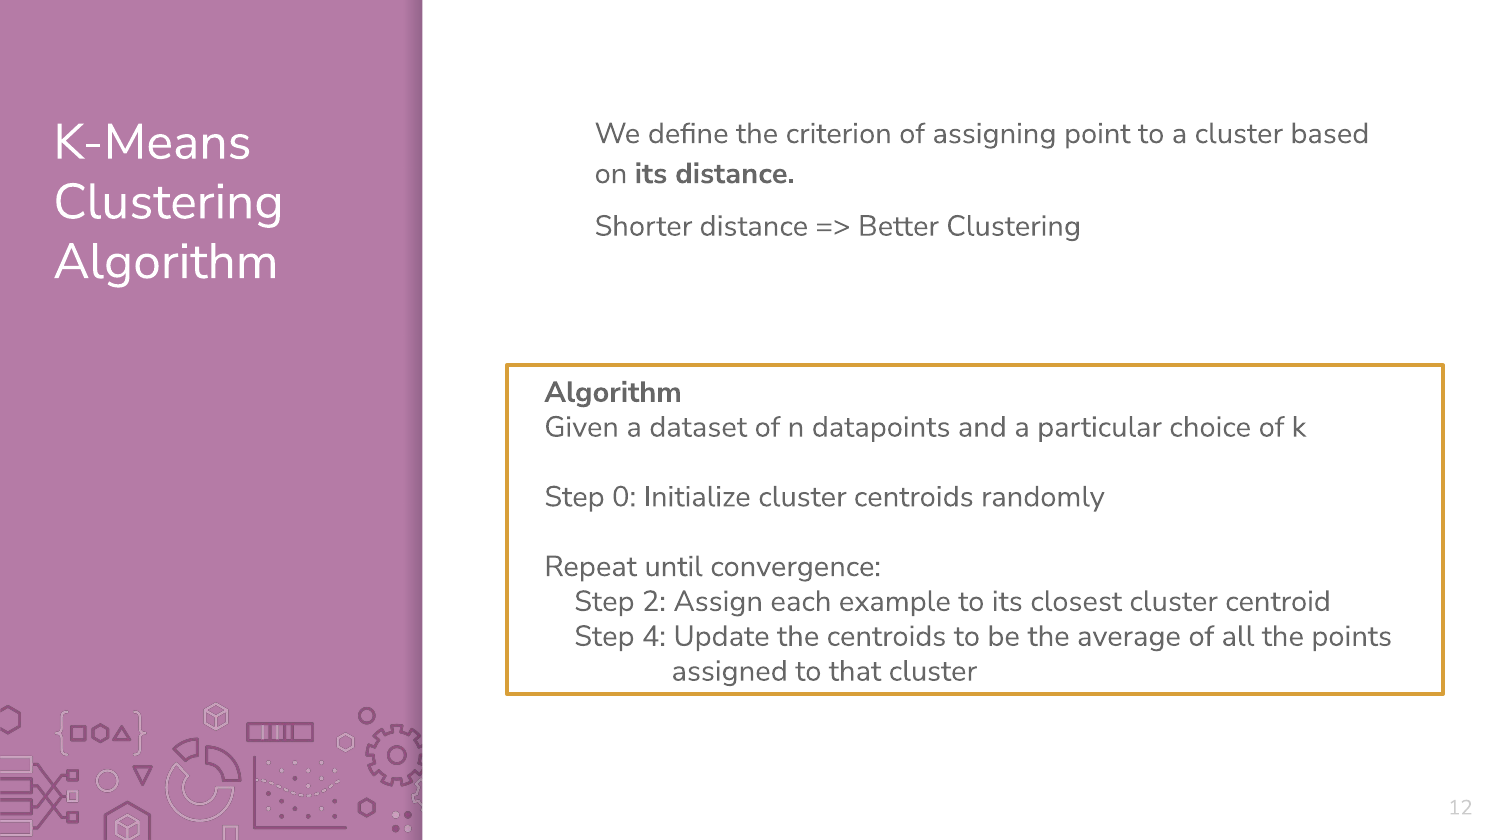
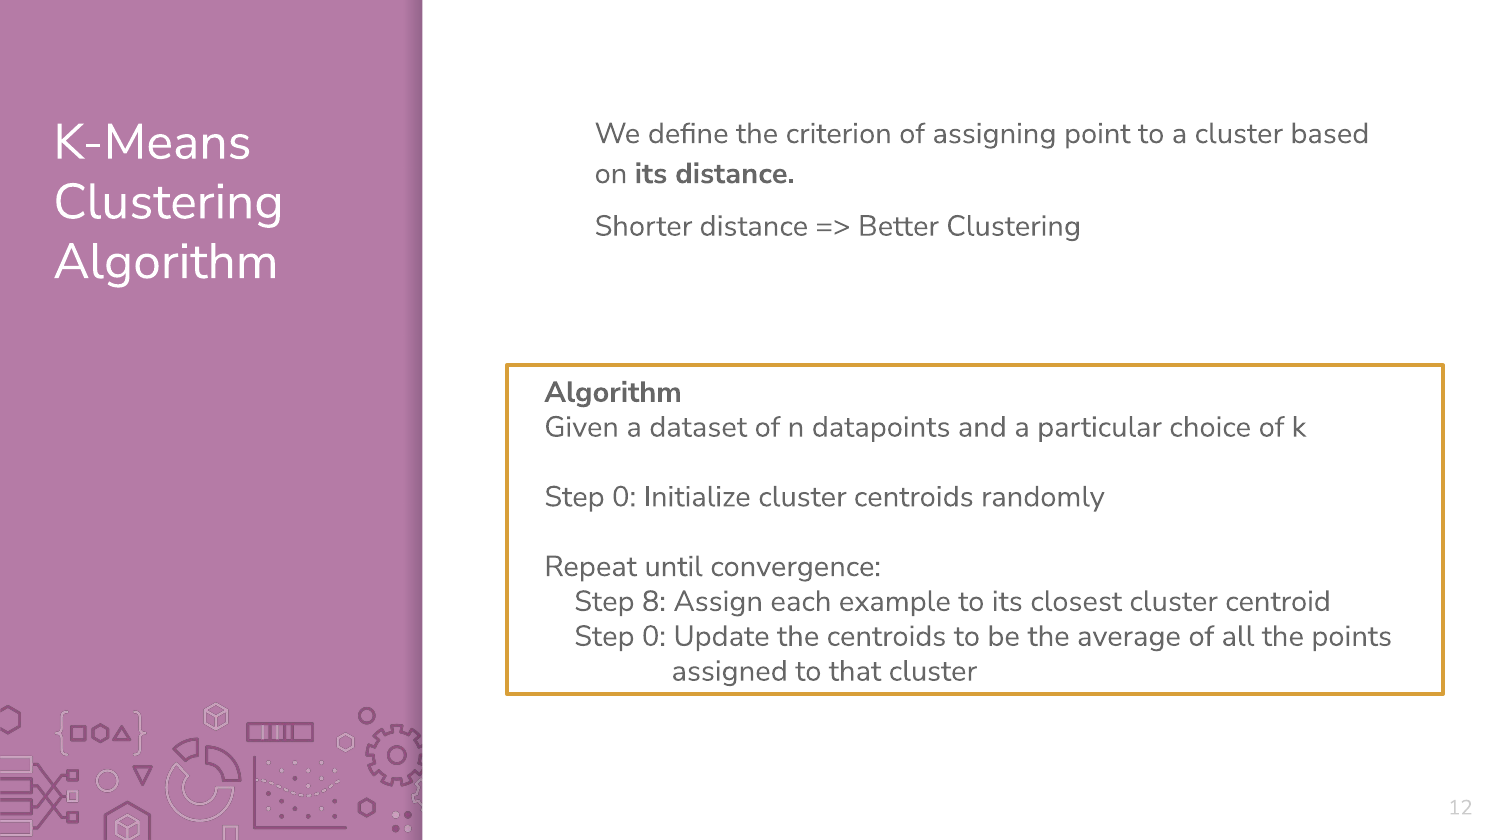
2: 2 -> 8
4 at (654, 637): 4 -> 0
